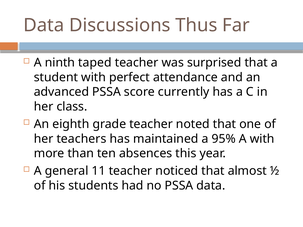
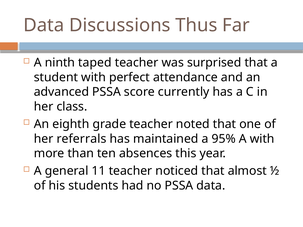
teachers: teachers -> referrals
